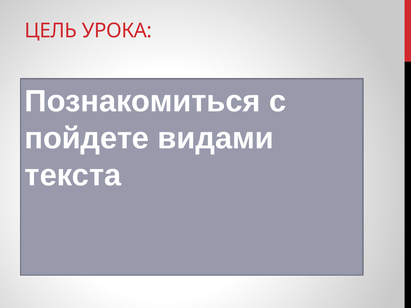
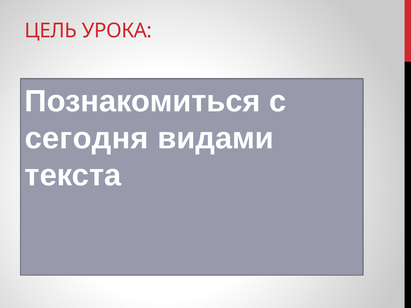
пойдете: пойдете -> сегодня
